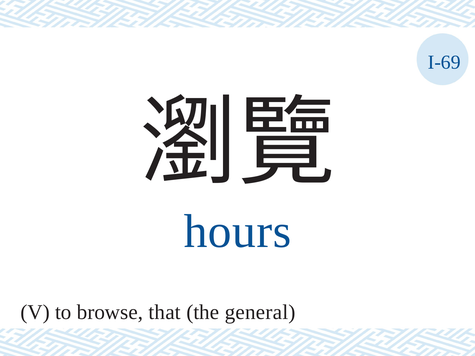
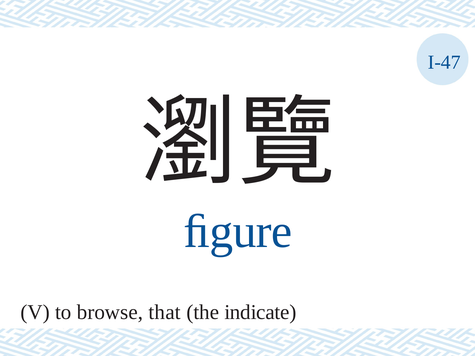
I-69: I-69 -> I-47
hours: hours -> ﬁgure
general: general -> indicate
